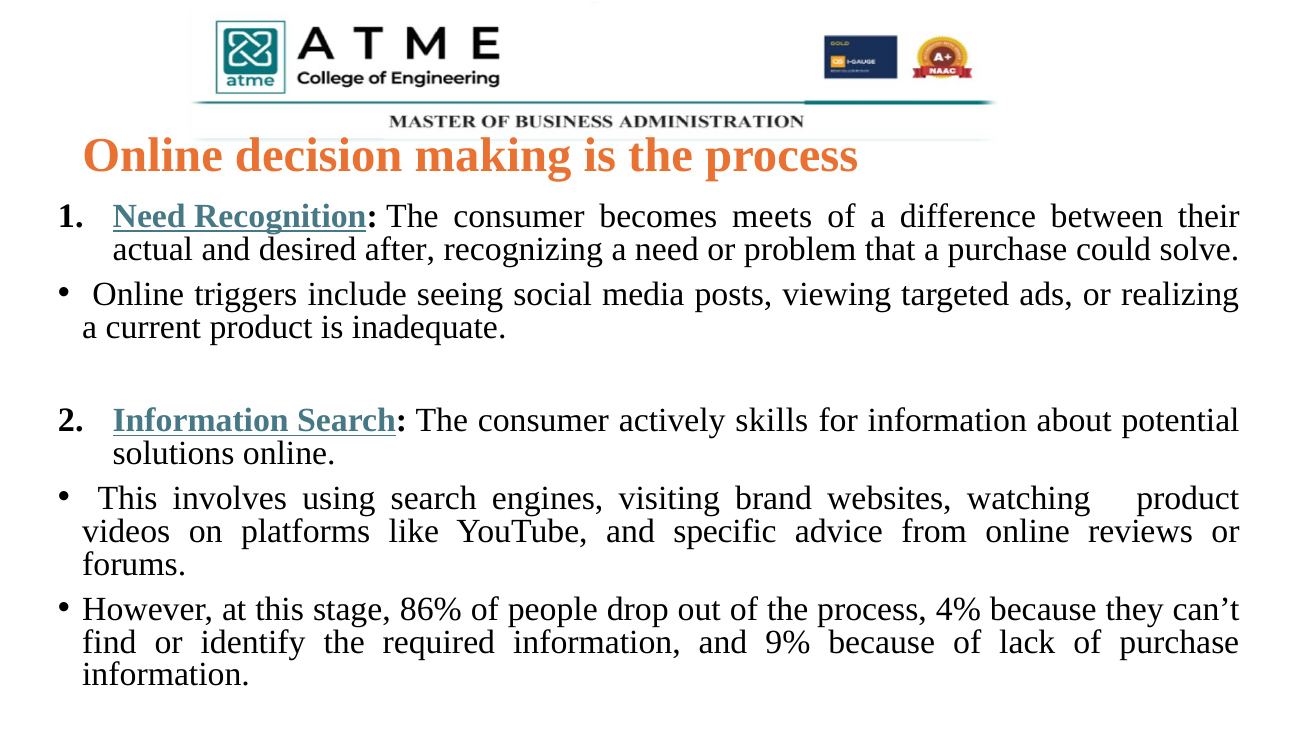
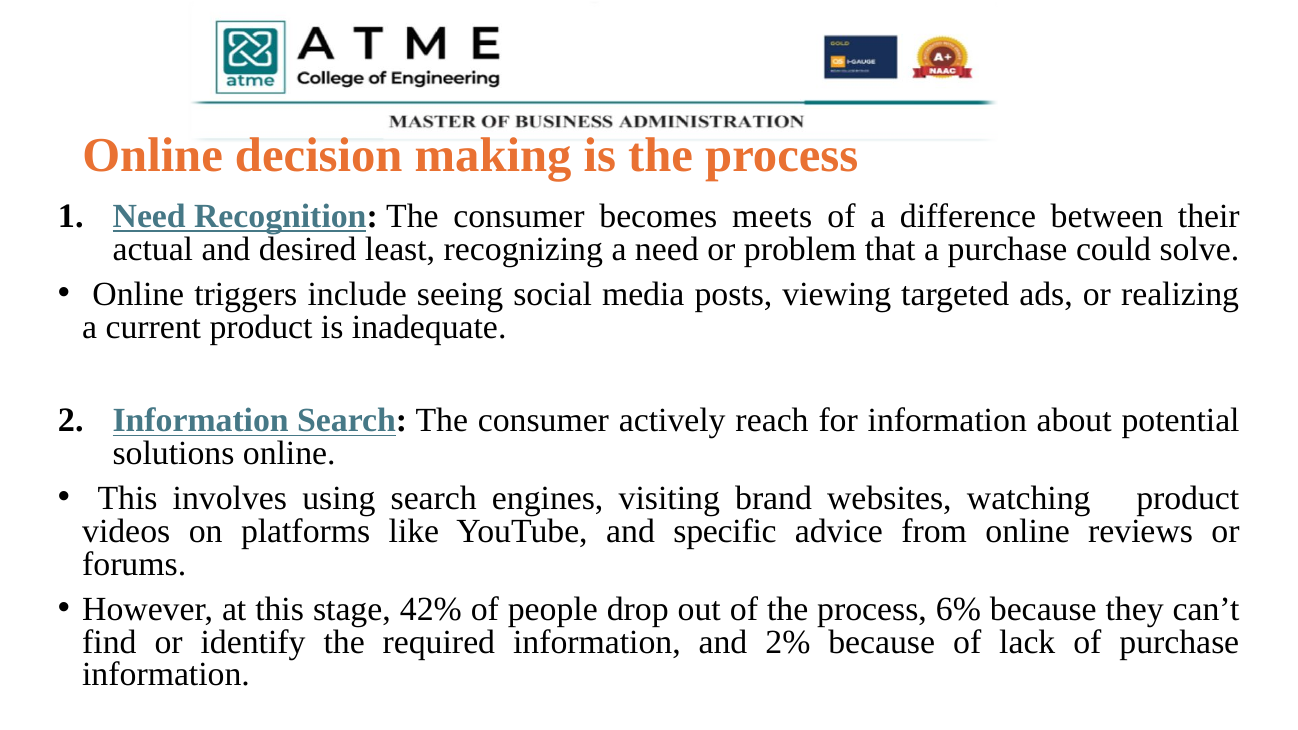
after: after -> least
skills: skills -> reach
86%: 86% -> 42%
4%: 4% -> 6%
9%: 9% -> 2%
